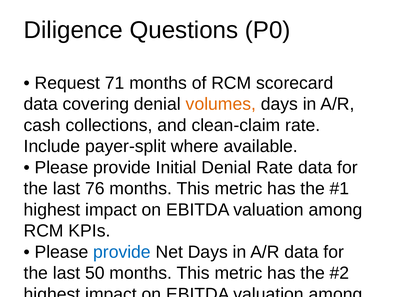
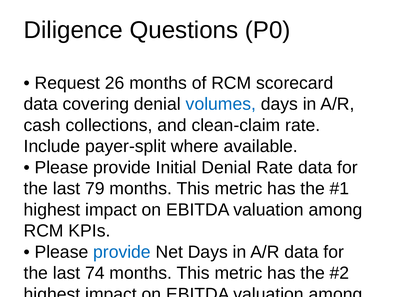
71: 71 -> 26
volumes colour: orange -> blue
76: 76 -> 79
50: 50 -> 74
